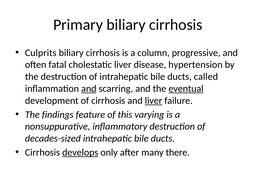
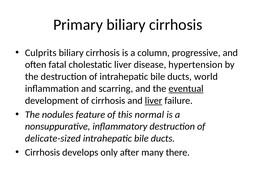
called: called -> world
and at (89, 89) underline: present -> none
findings: findings -> nodules
varying: varying -> normal
decades-sized: decades-sized -> delicate-sized
develops underline: present -> none
